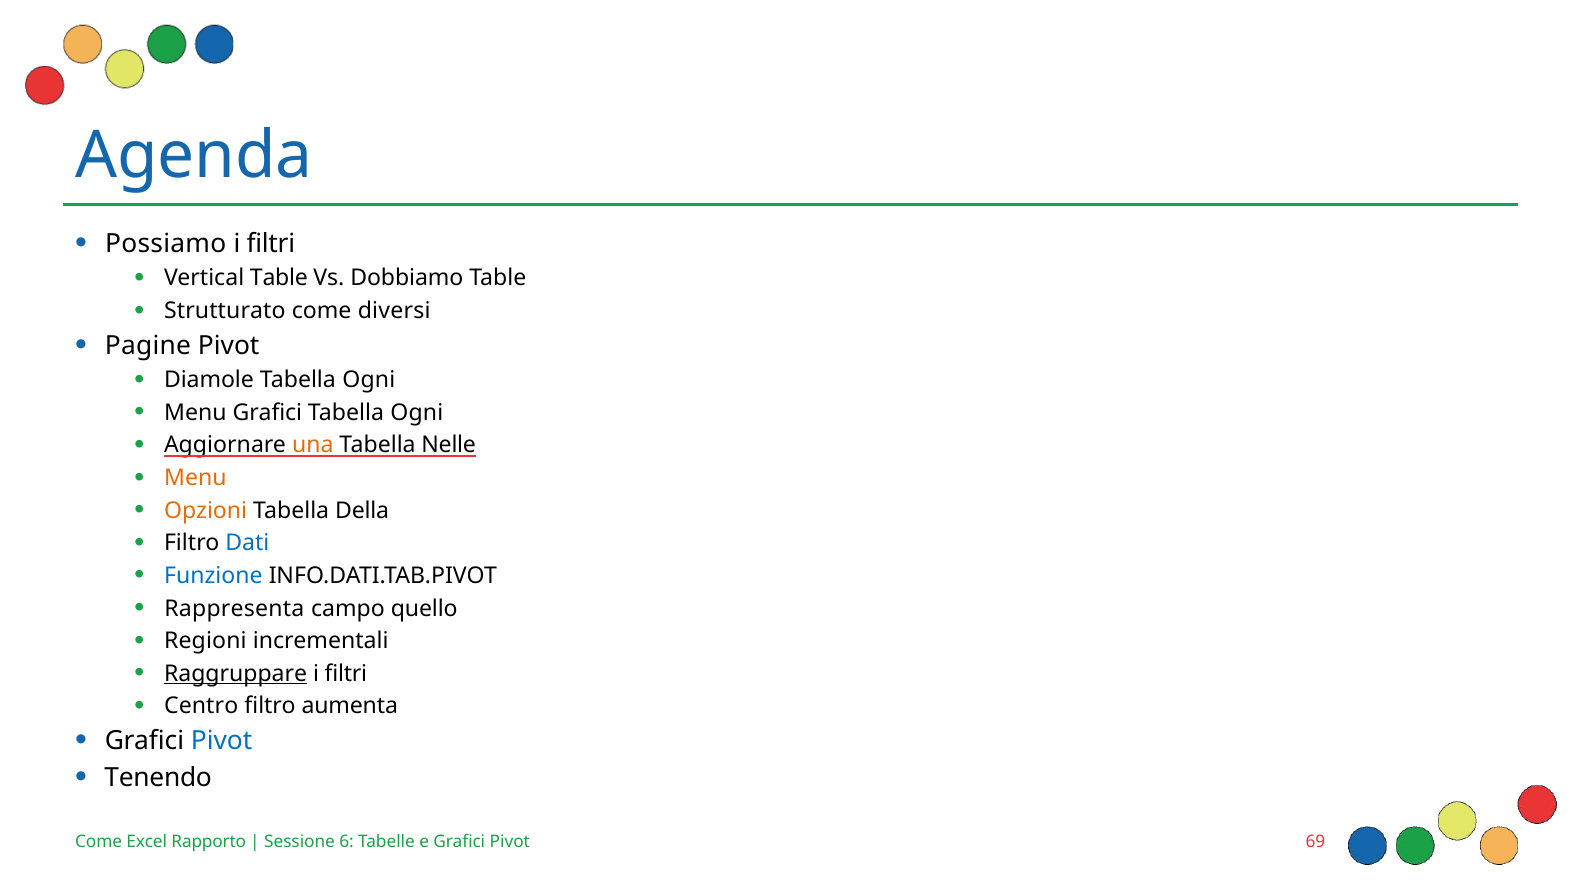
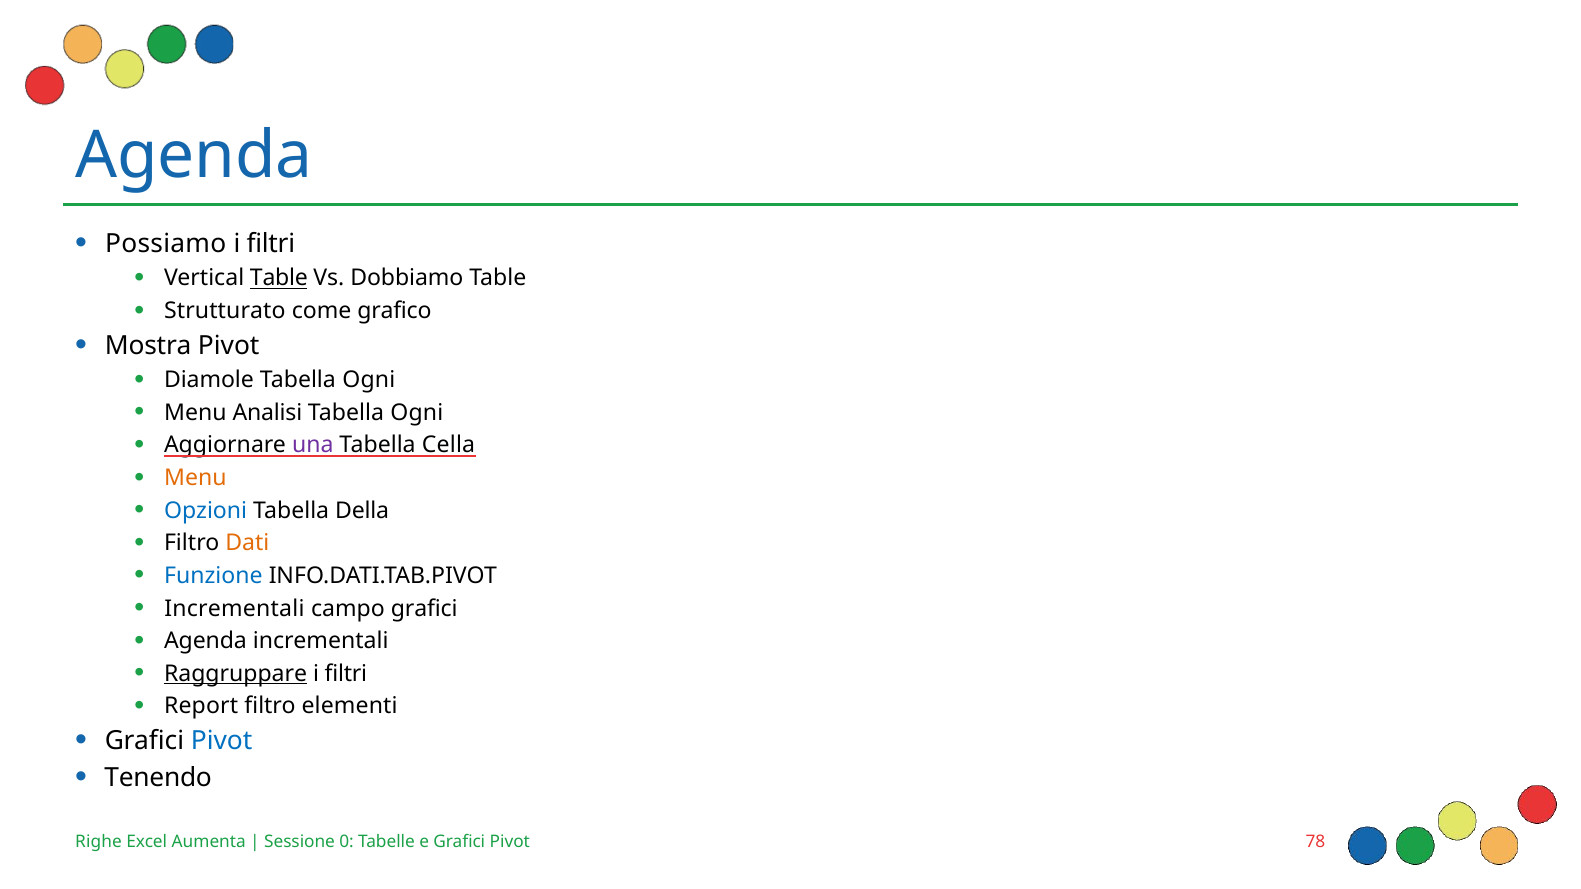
Table at (279, 278) underline: none -> present
diversi: diversi -> grafico
Pagine: Pagine -> Mostra
Menu Grafici: Grafici -> Analisi
una colour: orange -> purple
Nelle: Nelle -> Cella
Opzioni colour: orange -> blue
Dati colour: blue -> orange
Rappresenta at (234, 609): Rappresenta -> Incrementali
campo quello: quello -> grafici
Regioni at (205, 641): Regioni -> Agenda
Centro: Centro -> Report
aumenta: aumenta -> elementi
Come at (99, 842): Come -> Righe
Rapporto: Rapporto -> Aumenta
6: 6 -> 0
69: 69 -> 78
